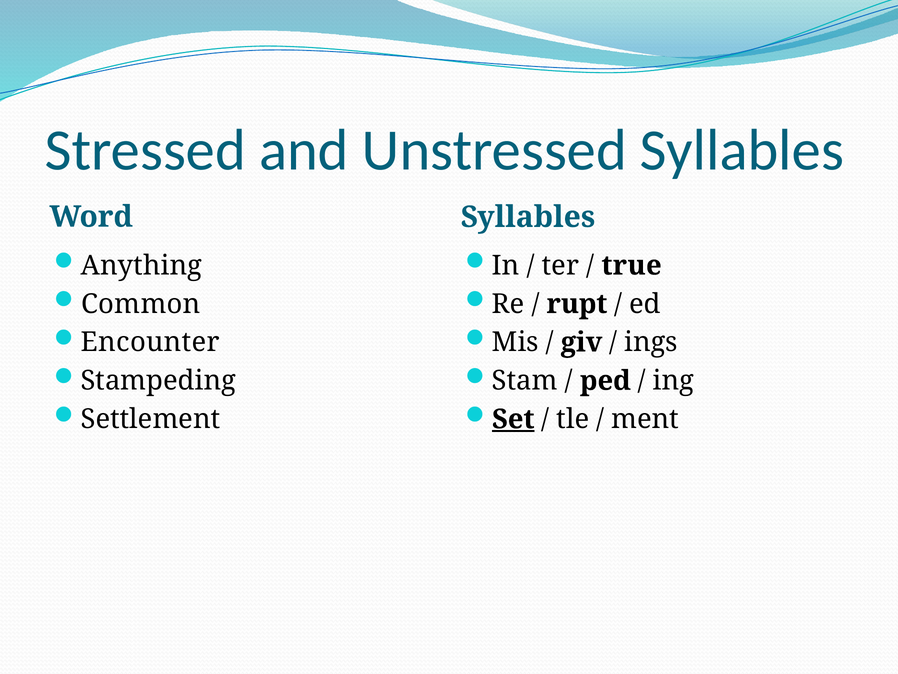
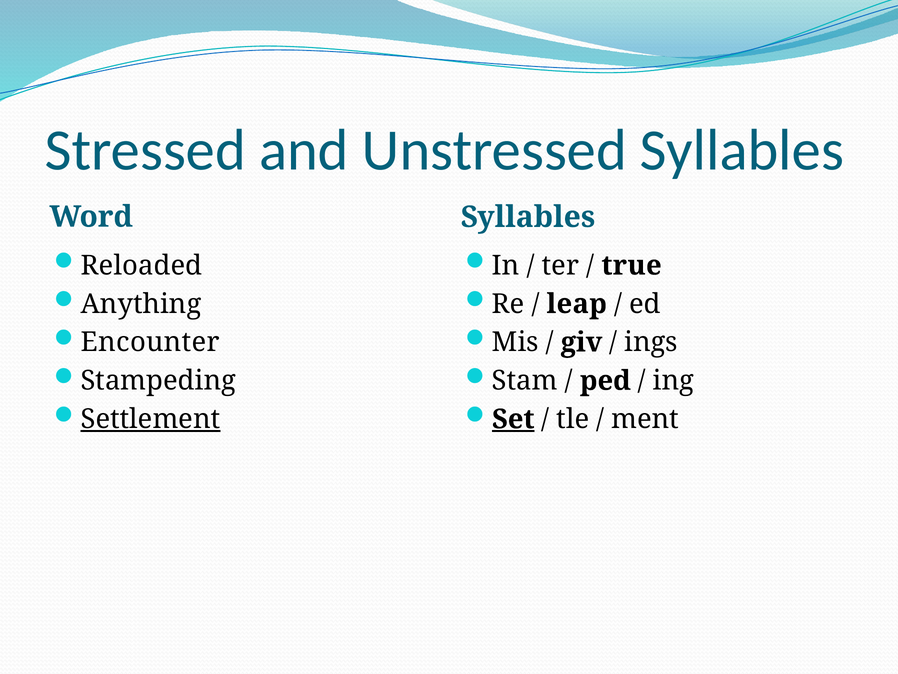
Anything: Anything -> Reloaded
Common: Common -> Anything
rupt: rupt -> leap
Settlement underline: none -> present
